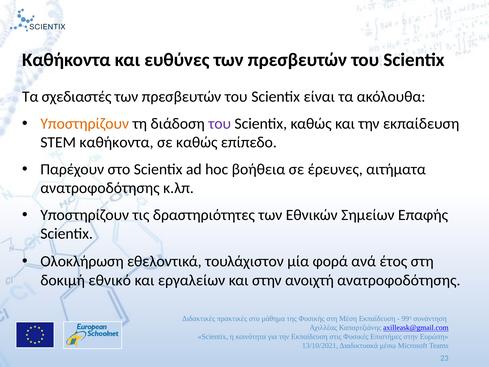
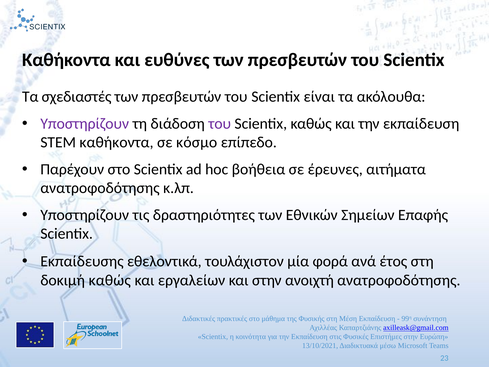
Υποστηρίζουν at (85, 124) colour: orange -> purple
σε καθώς: καθώς -> κόσμο
Ολοκλήρωση: Ολοκλήρωση -> Εκπαίδευσης
δοκιμή εθνικό: εθνικό -> καθώς
